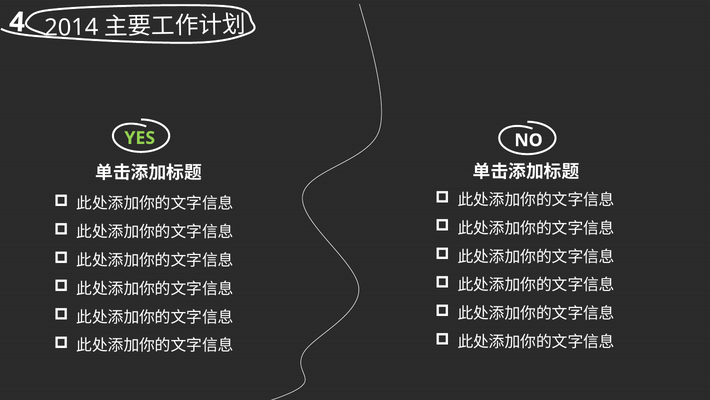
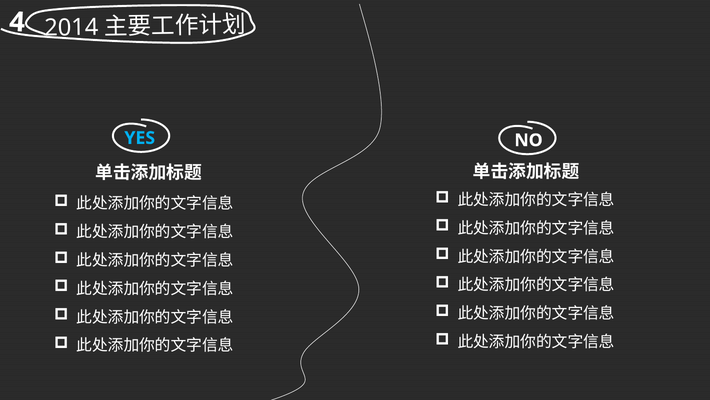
YES colour: light green -> light blue
